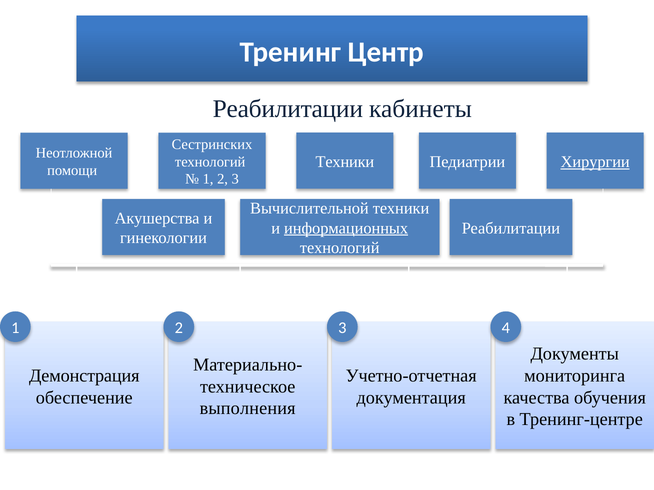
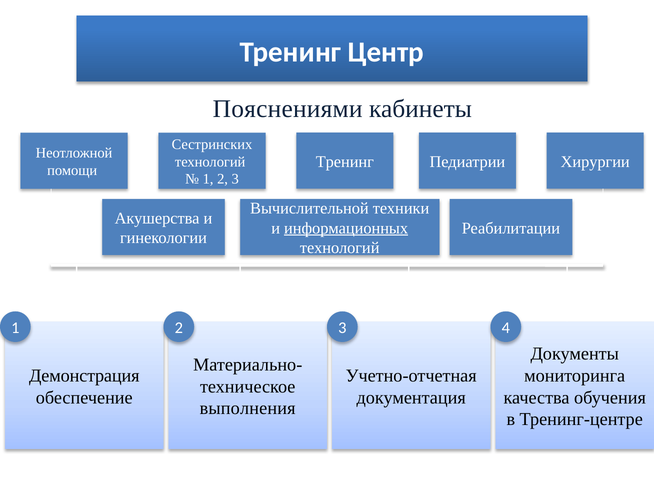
Реабилитации at (288, 109): Реабилитации -> Пояснениями
Техники at (345, 162): Техники -> Тренинг
Хирургии underline: present -> none
